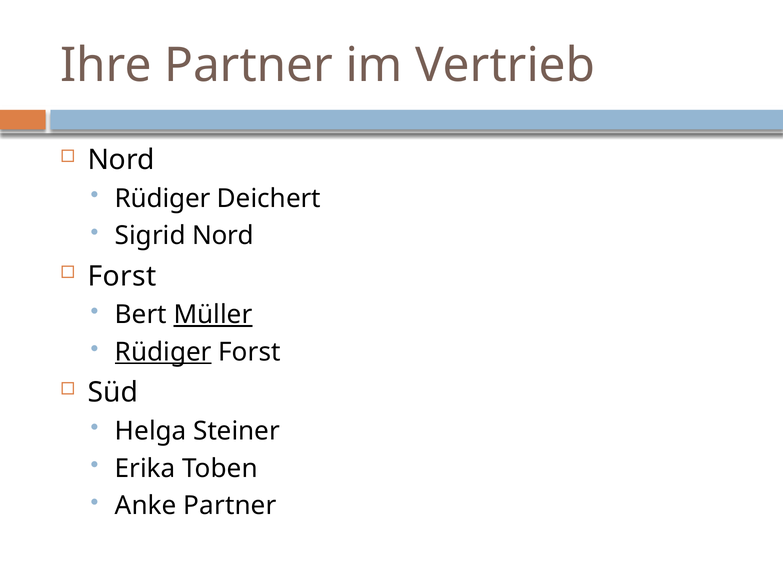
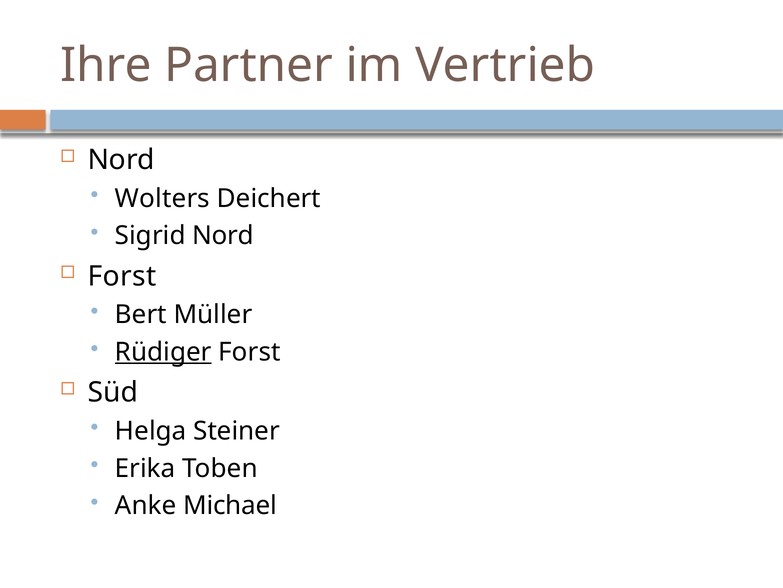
Rüdiger at (163, 198): Rüdiger -> Wolters
Müller underline: present -> none
Anke Partner: Partner -> Michael
